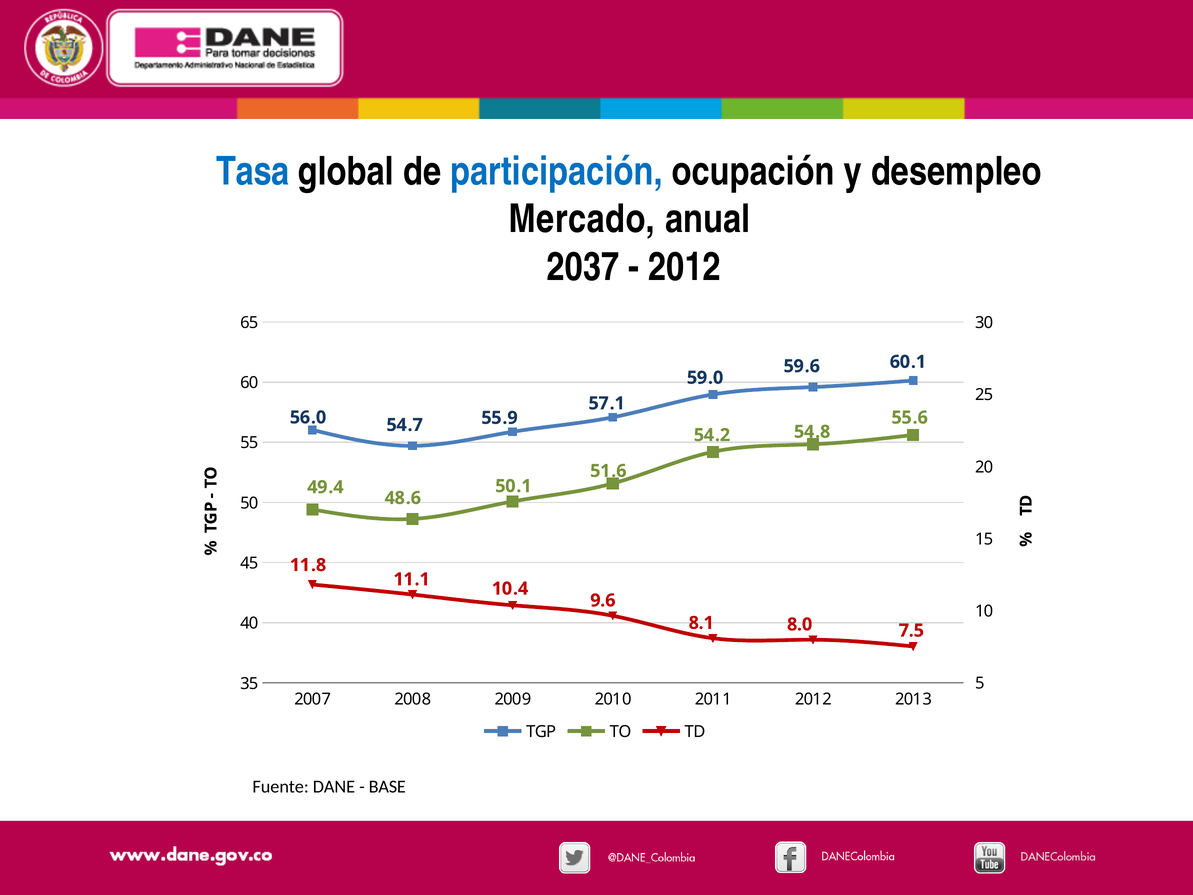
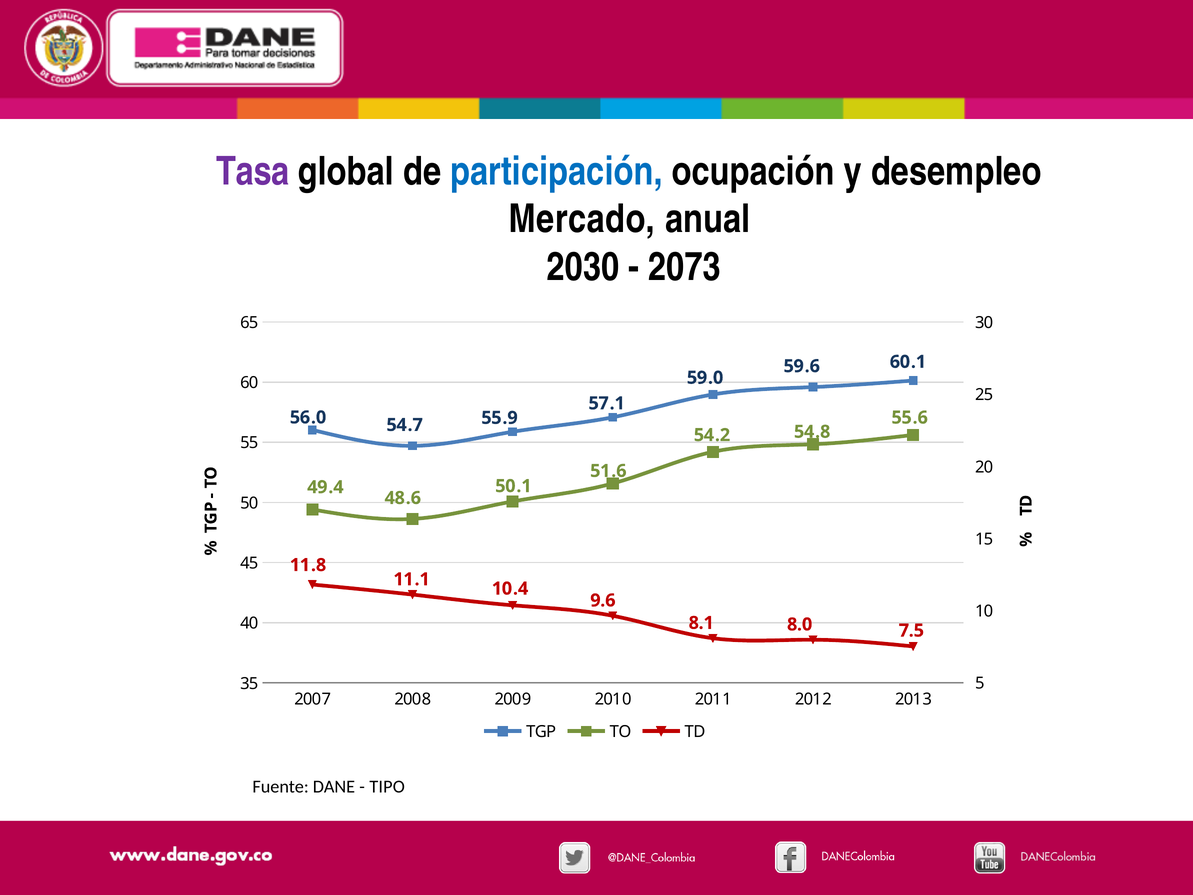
Tasa colour: blue -> purple
2037: 2037 -> 2030
2012 at (685, 267): 2012 -> 2073
BASE: BASE -> TIPO
